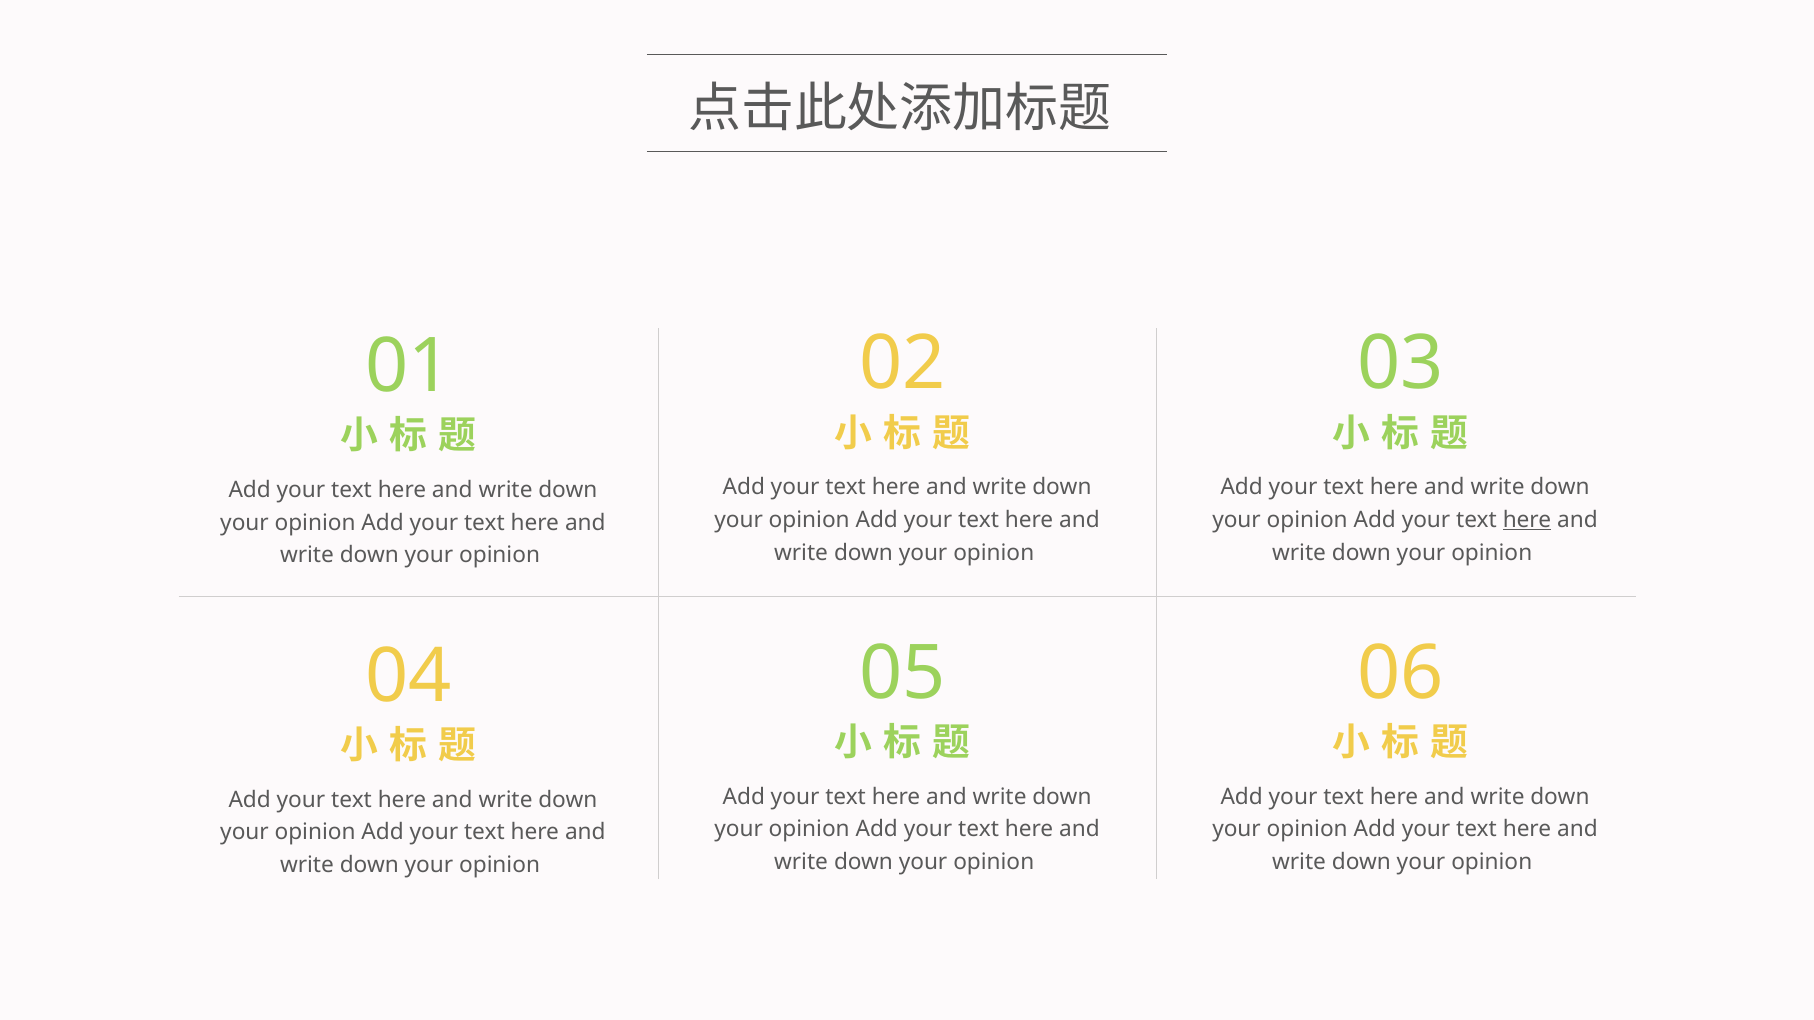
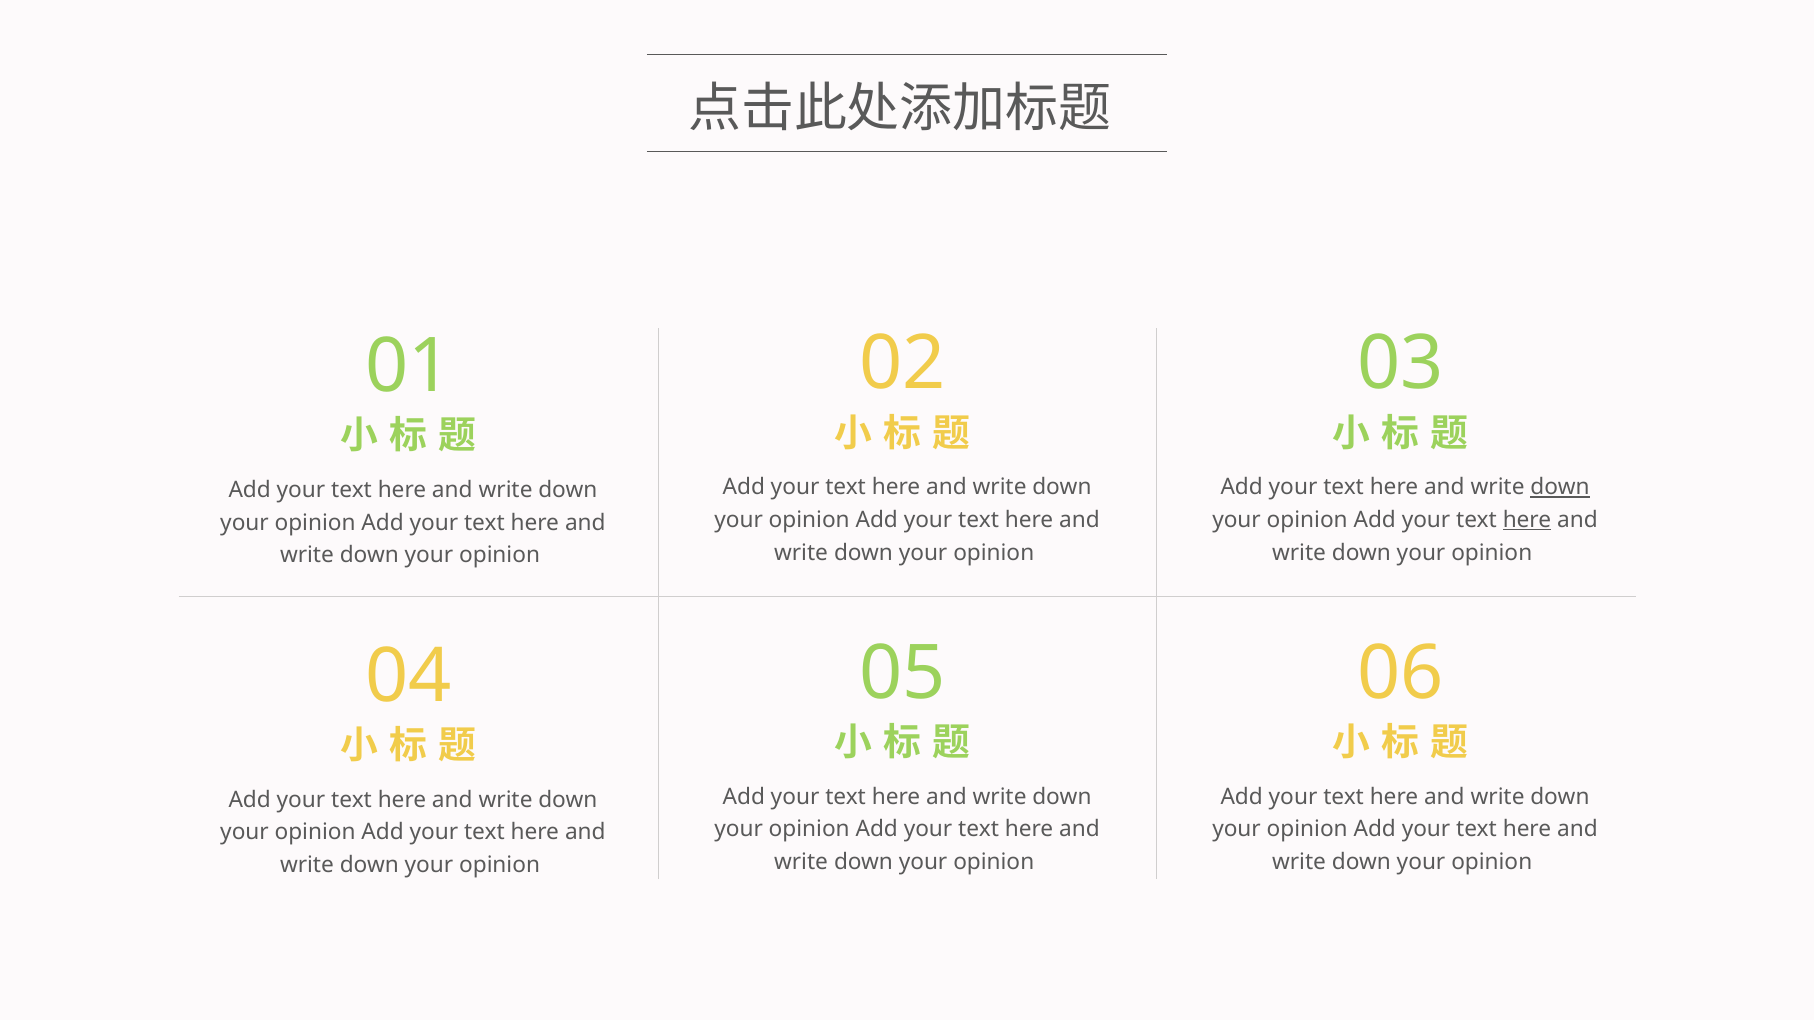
down at (1560, 487) underline: none -> present
